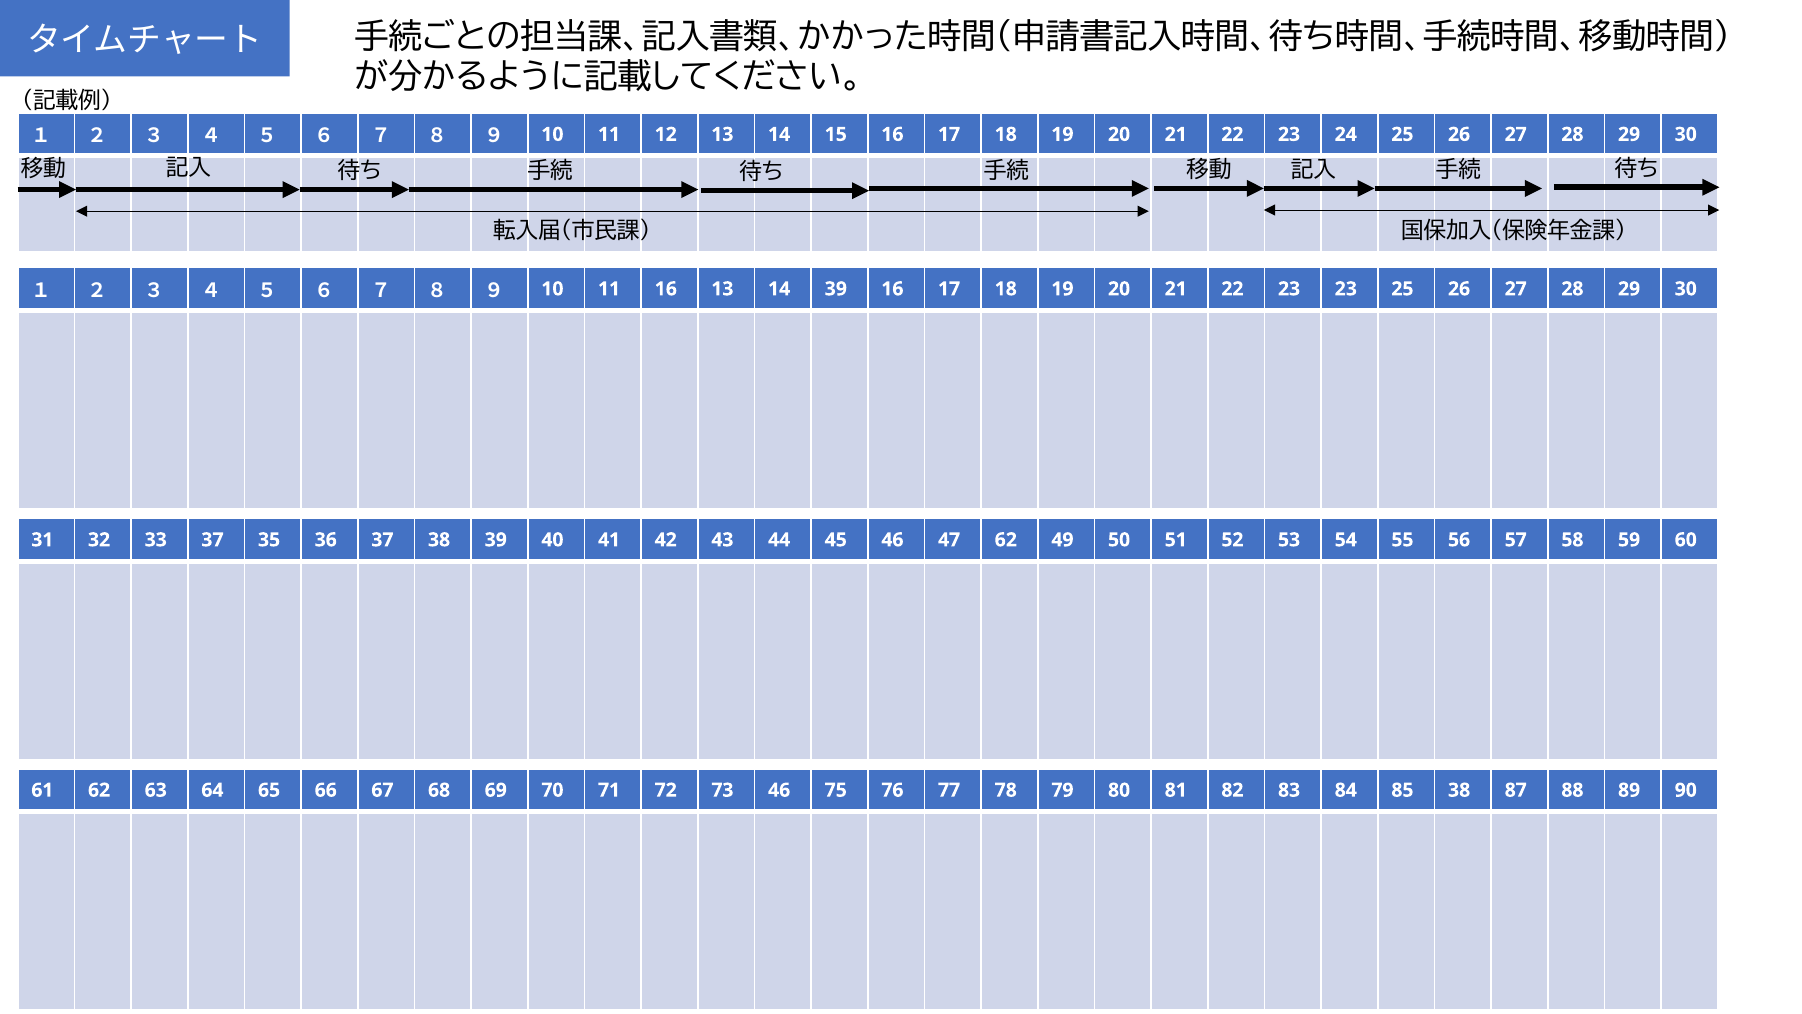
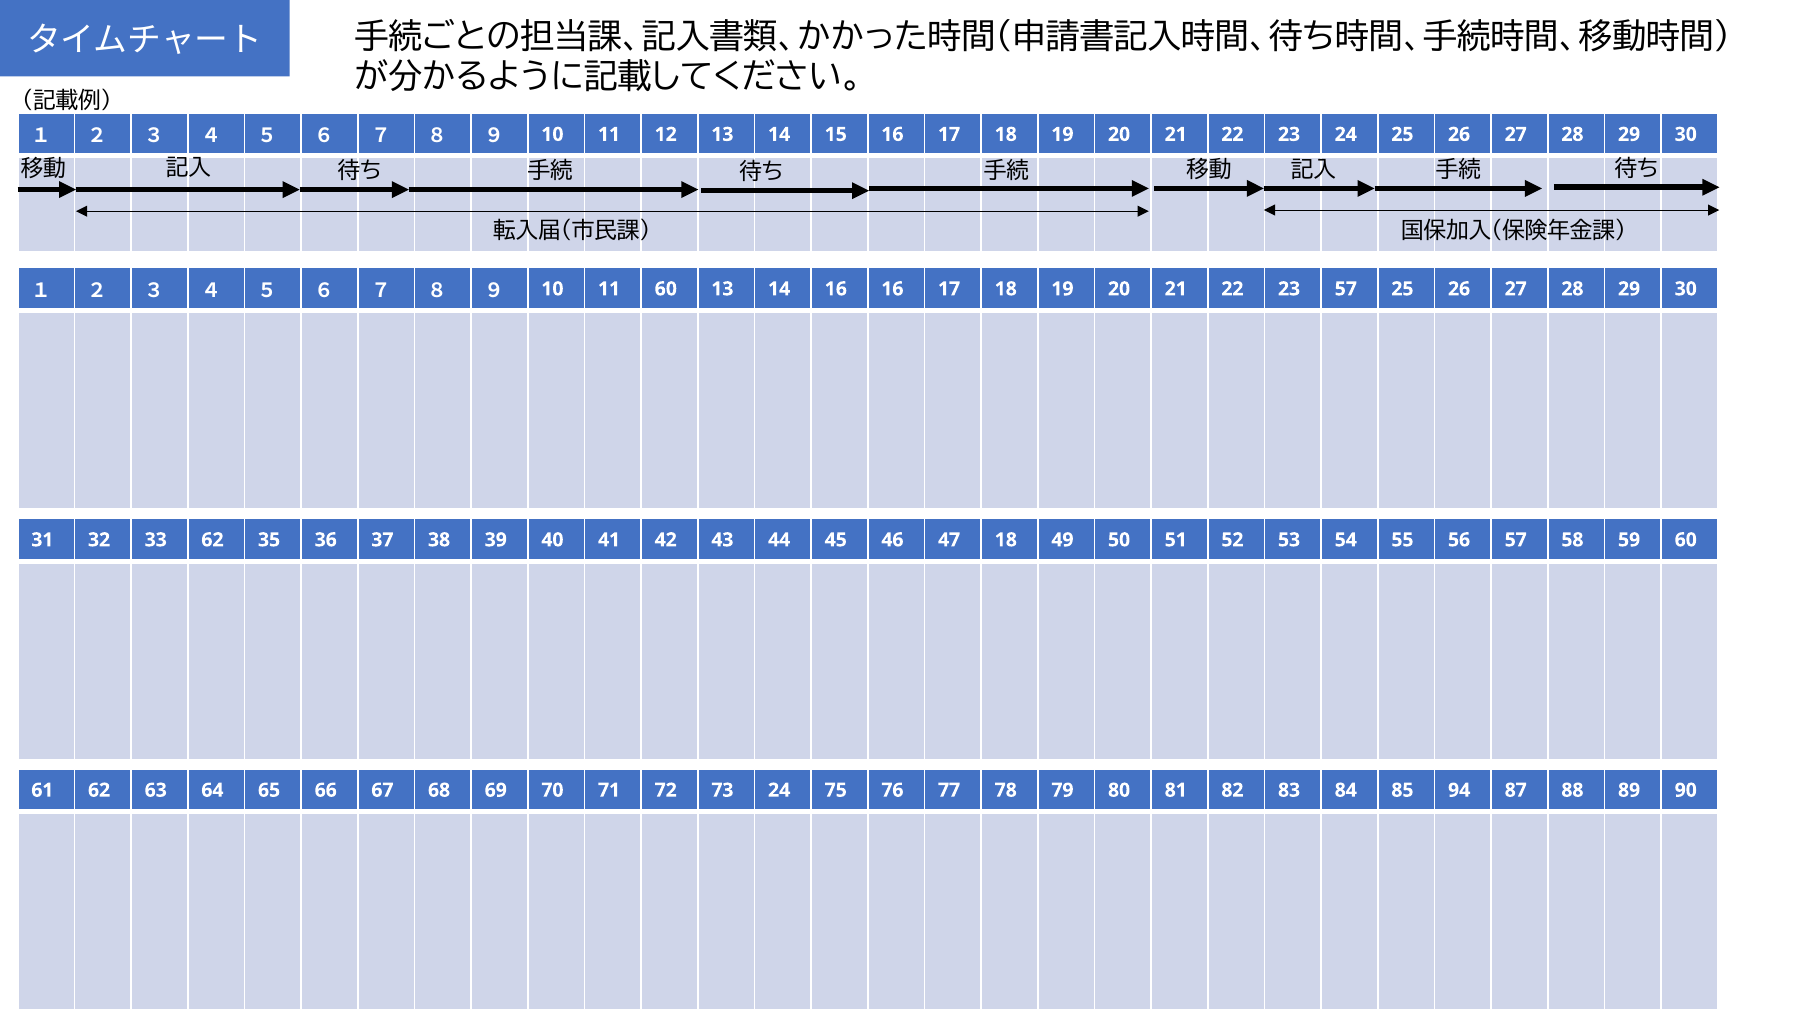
11 16: 16 -> 60
14 39: 39 -> 16
23 23: 23 -> 57
33 37: 37 -> 62
47 62: 62 -> 18
73 46: 46 -> 24
85 38: 38 -> 94
